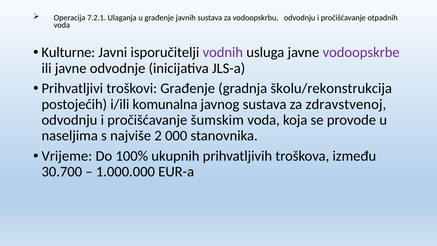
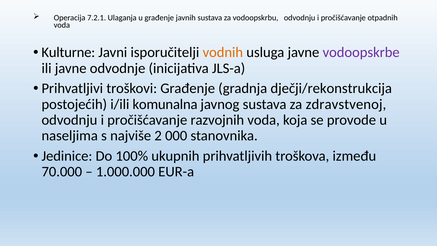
vodnih colour: purple -> orange
školu/rekonstrukcija: školu/rekonstrukcija -> dječji/rekonstrukcija
šumskim: šumskim -> razvojnih
Vrijeme: Vrijeme -> Jedinice
30.700: 30.700 -> 70.000
